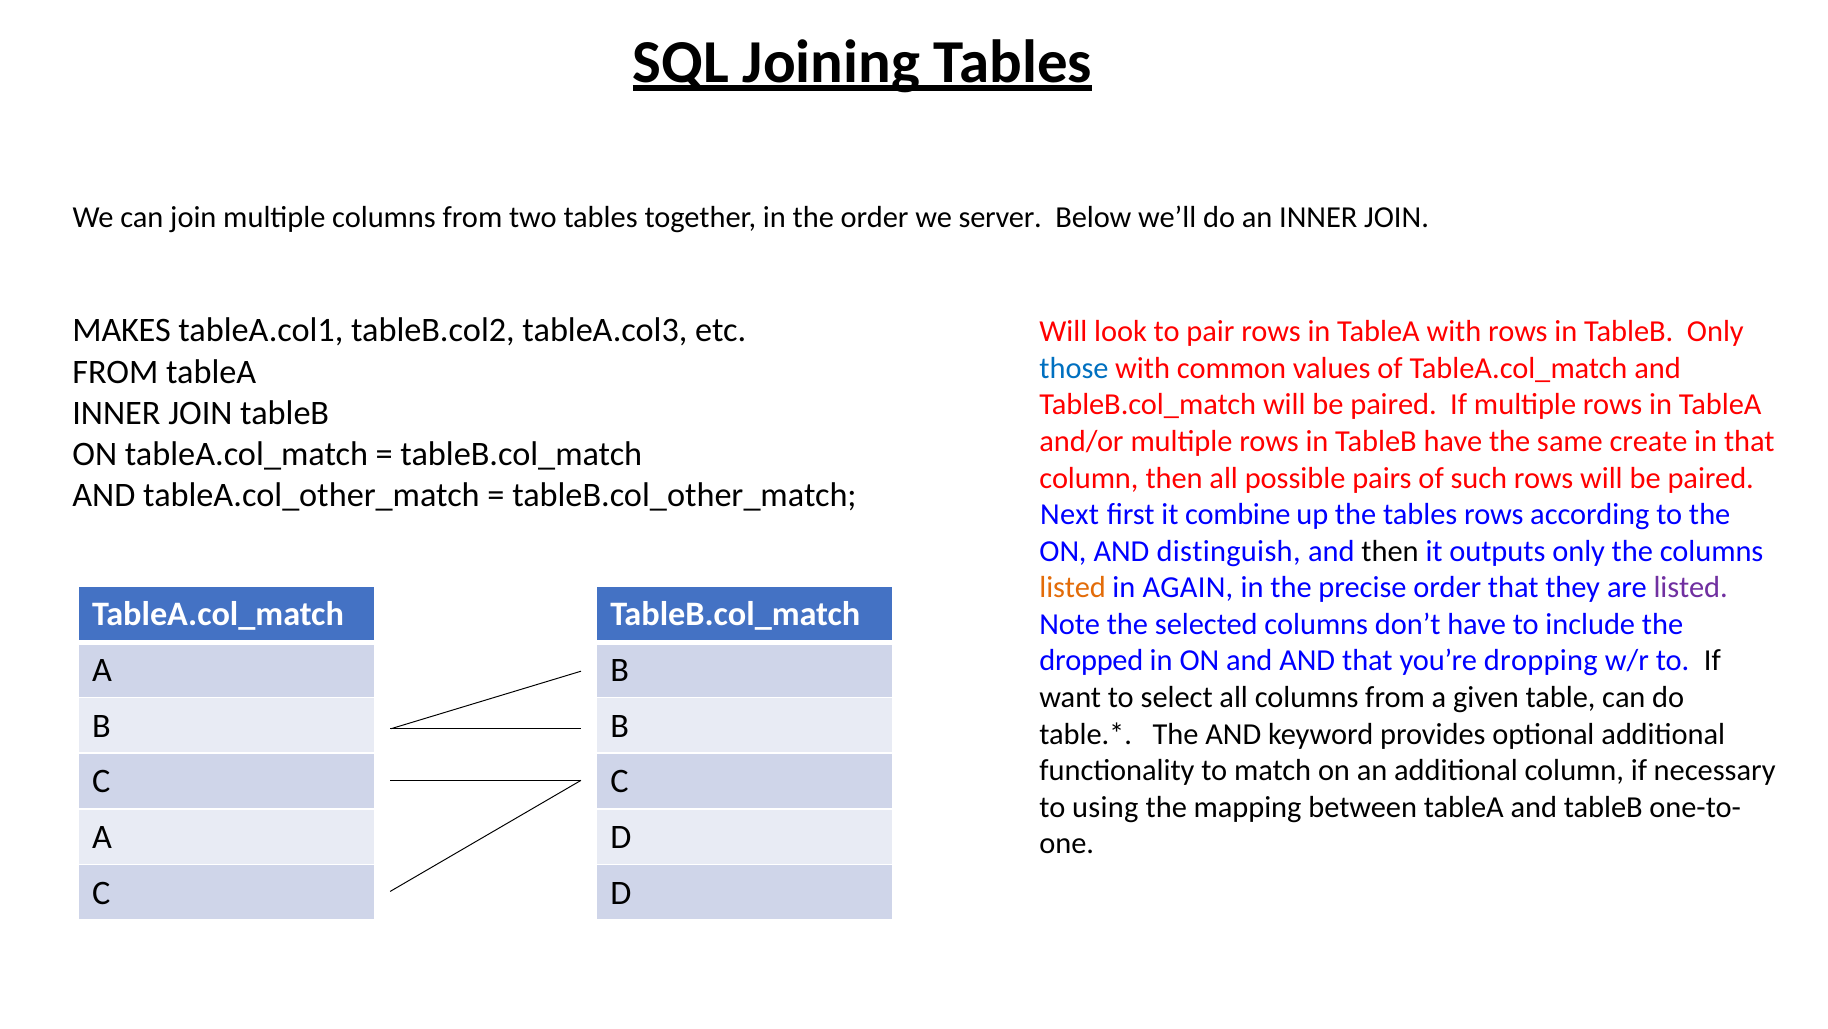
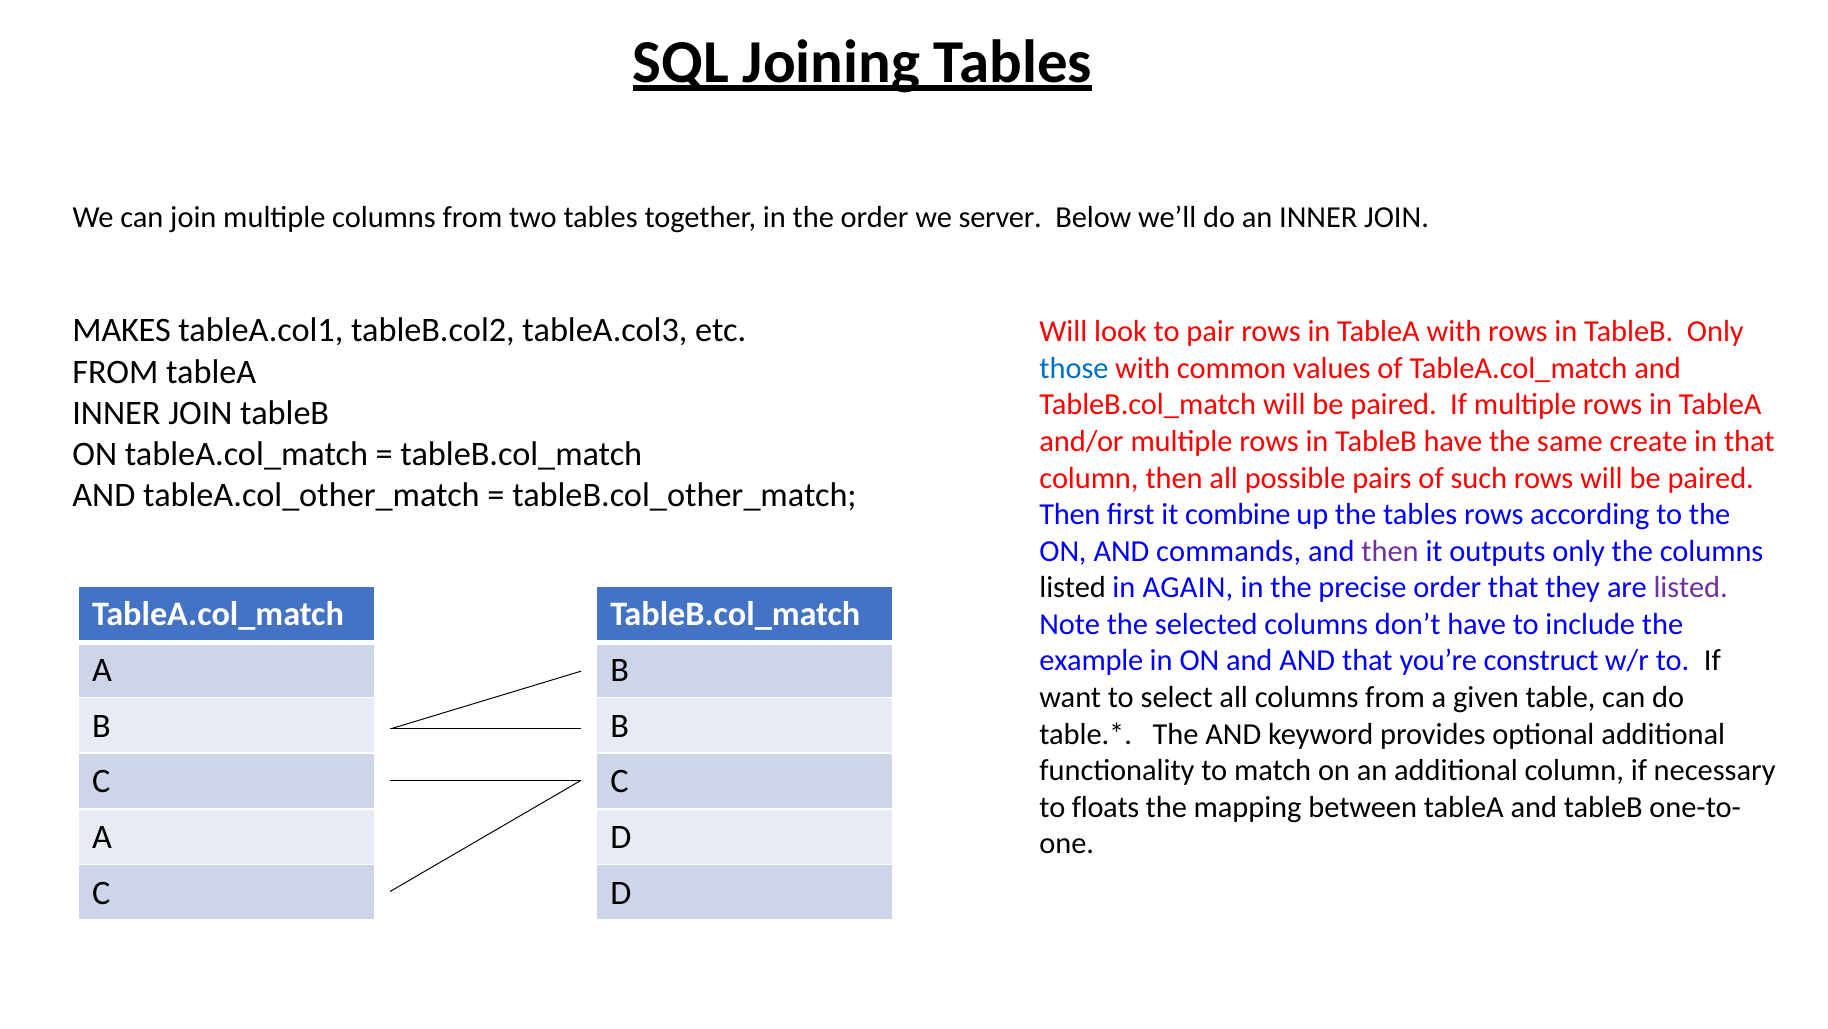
Next at (1070, 514): Next -> Then
distinguish: distinguish -> commands
then at (1390, 551) colour: black -> purple
listed at (1073, 587) colour: orange -> black
dropped: dropped -> example
dropping: dropping -> construct
using: using -> floats
